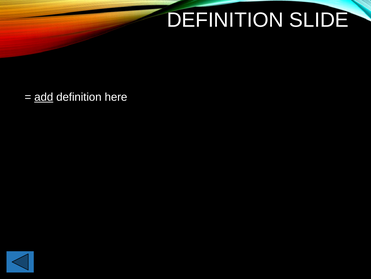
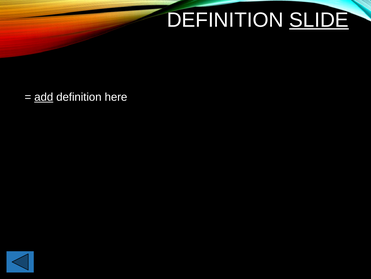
SLIDE underline: none -> present
